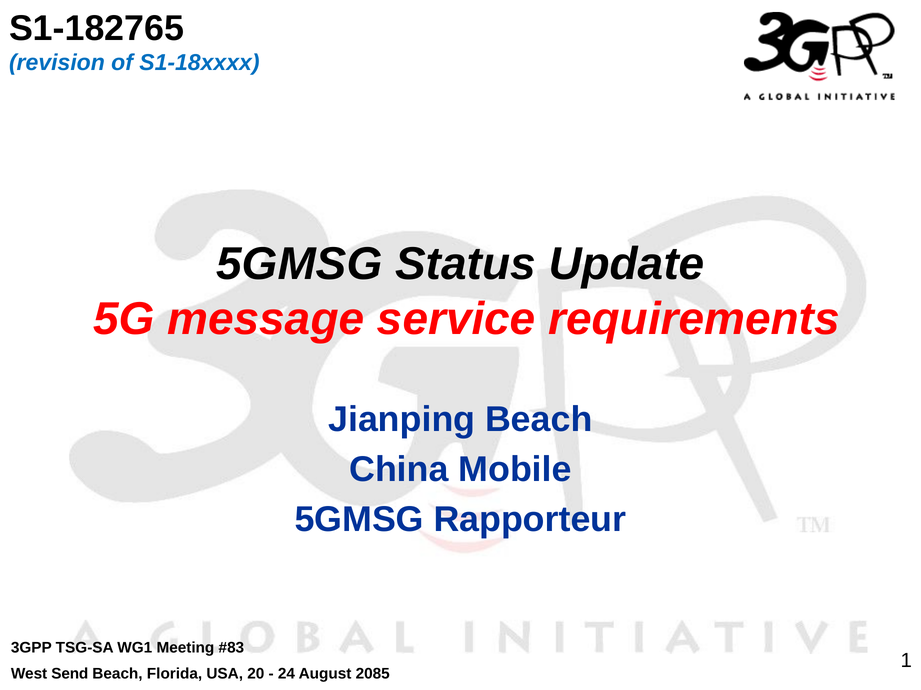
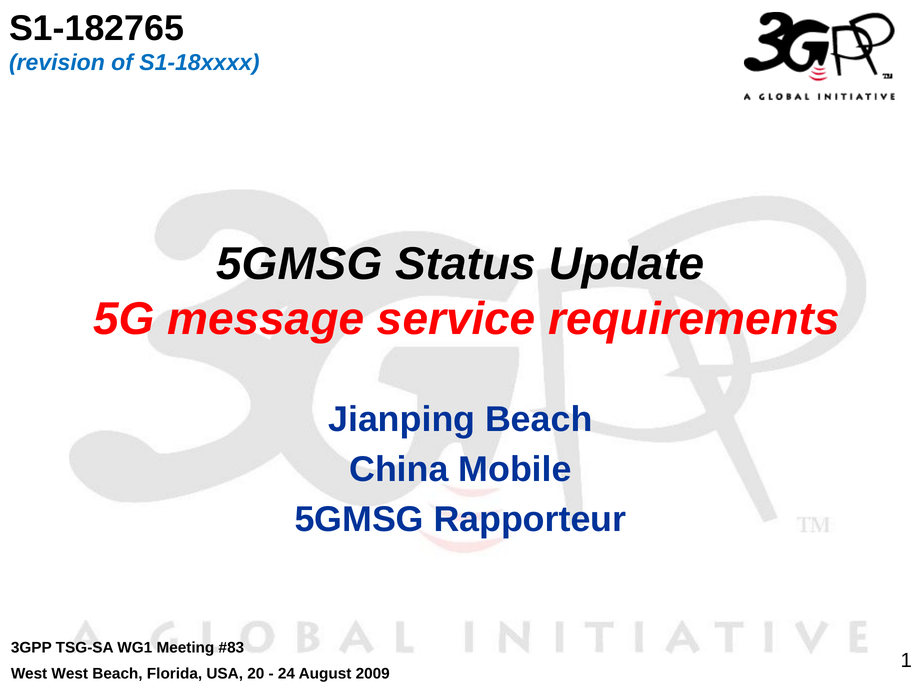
West Send: Send -> West
2085: 2085 -> 2009
